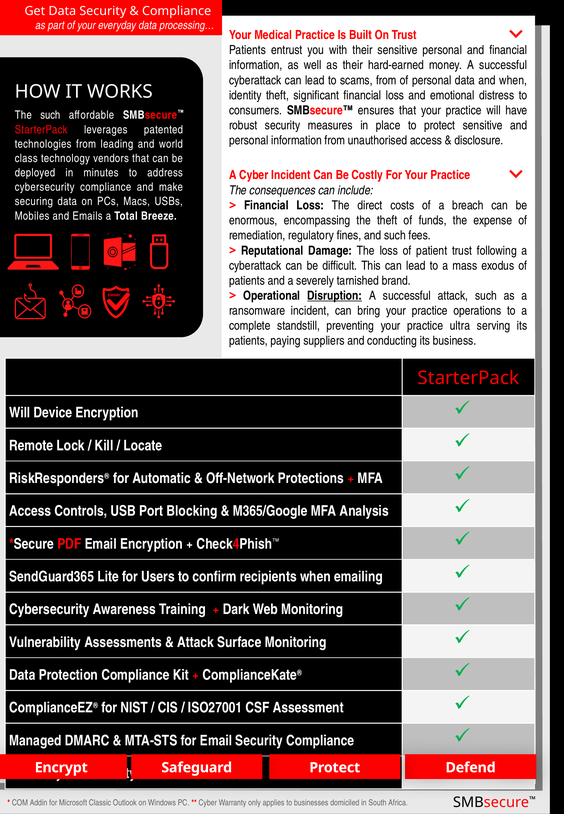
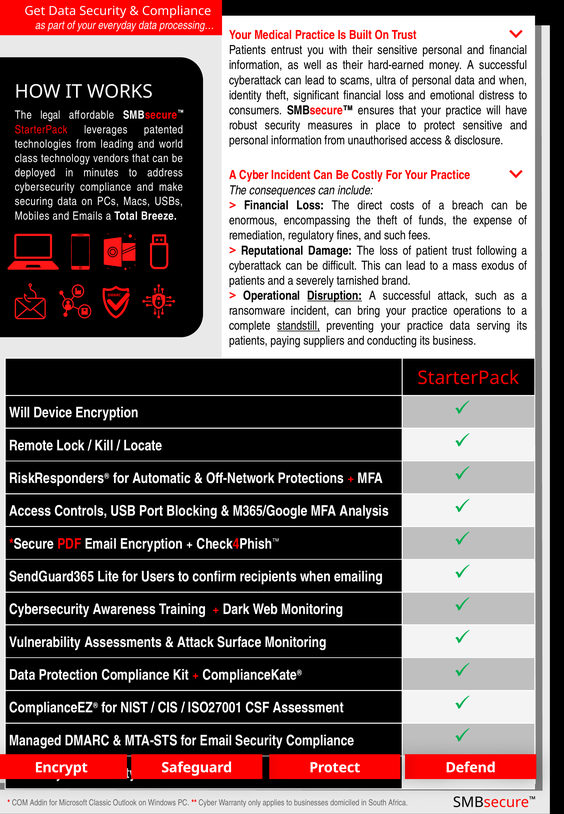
scams from: from -> ultra
The such: such -> legal
standstill underline: none -> present
practice ultra: ultra -> data
